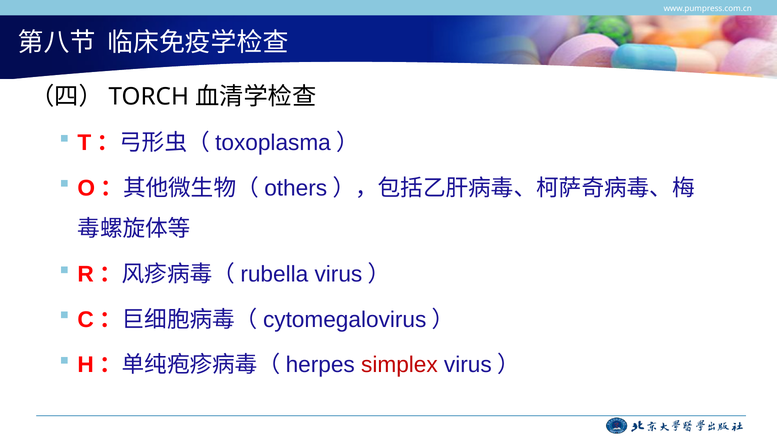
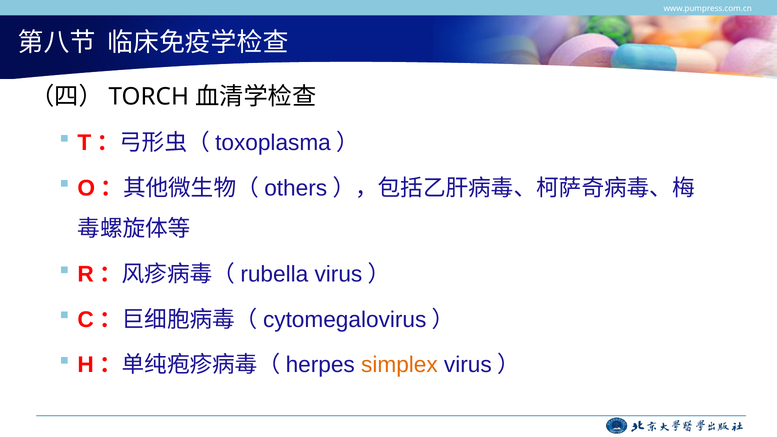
simplex colour: red -> orange
